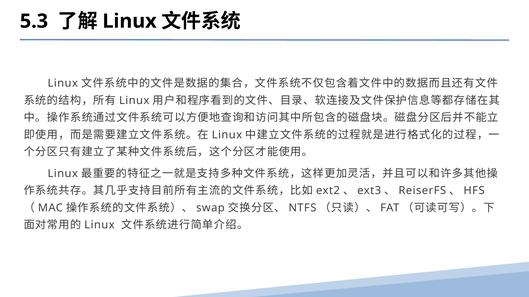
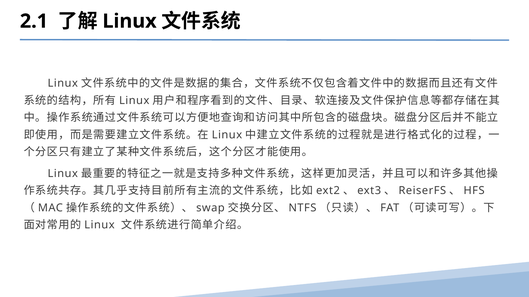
5.3: 5.3 -> 2.1
